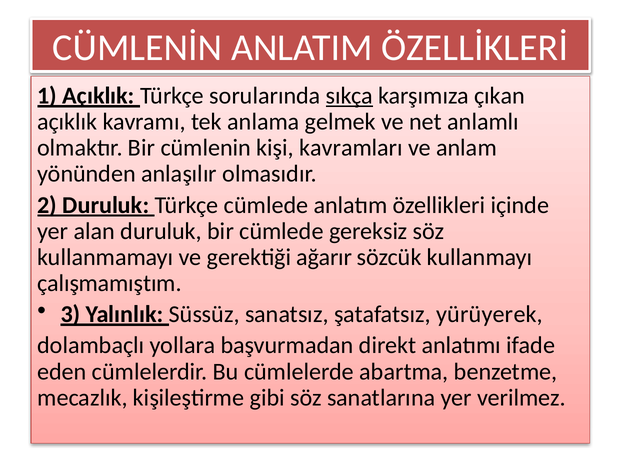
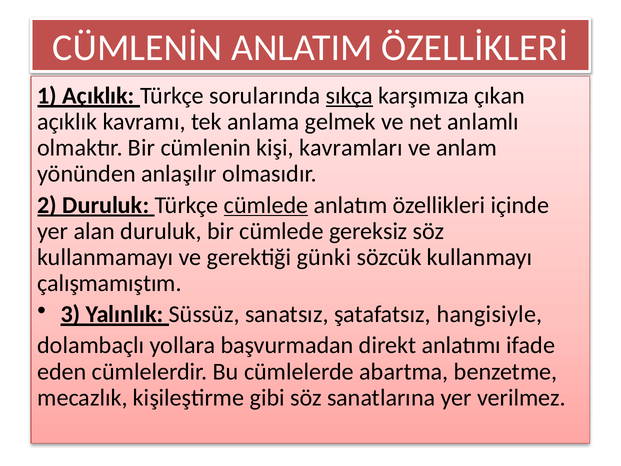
cümlede at (266, 205) underline: none -> present
ağarır: ağarır -> günki
yürüyerek: yürüyerek -> hangisiyle
